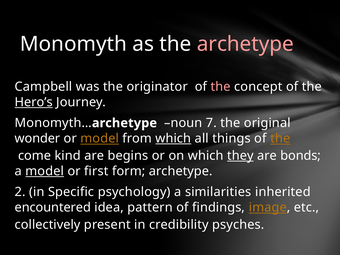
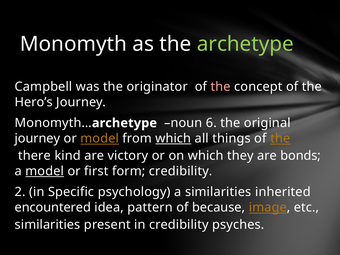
archetype at (245, 44) colour: pink -> light green
Hero’s underline: present -> none
7: 7 -> 6
wonder at (37, 138): wonder -> journey
come: come -> there
begins: begins -> victory
they underline: present -> none
form archetype: archetype -> credibility
findings: findings -> because
collectively at (48, 225): collectively -> similarities
